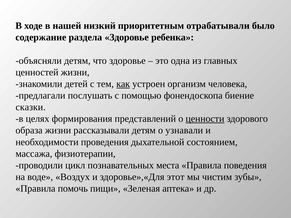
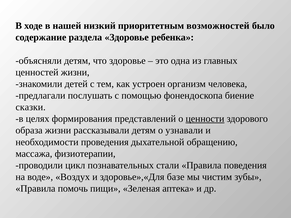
отрабатывали: отрабатывали -> возможностей
как underline: present -> none
состоянием: состоянием -> обращению
места: места -> стали
этот: этот -> базе
